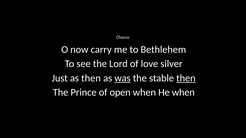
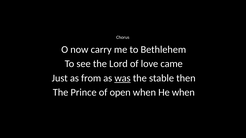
silver: silver -> came
as then: then -> from
then at (186, 78) underline: present -> none
